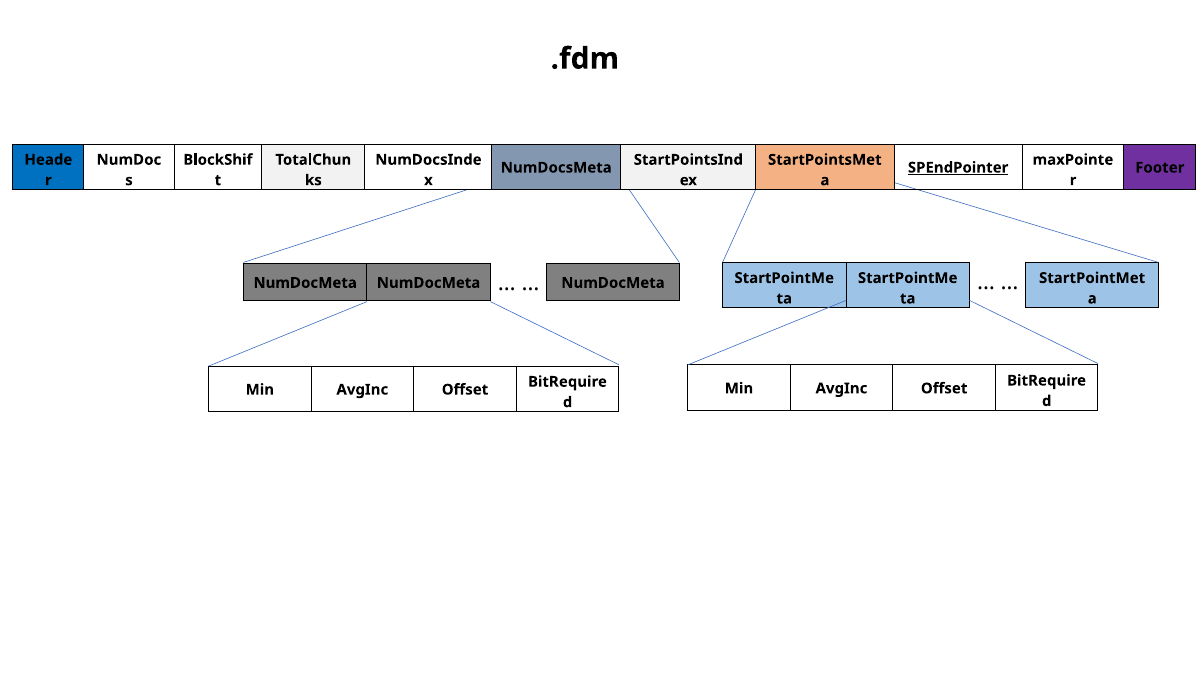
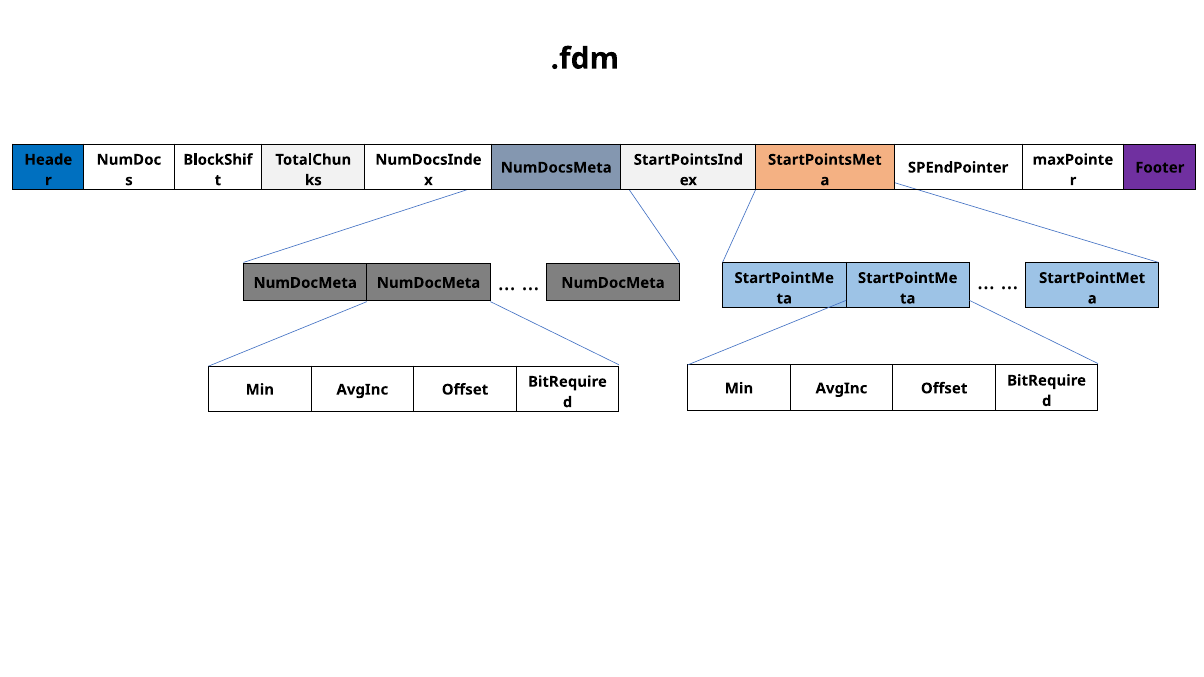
SPEndPointer underline: present -> none
